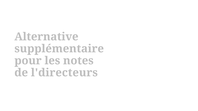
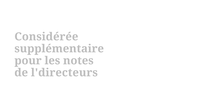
Alternative: Alternative -> Considérée
